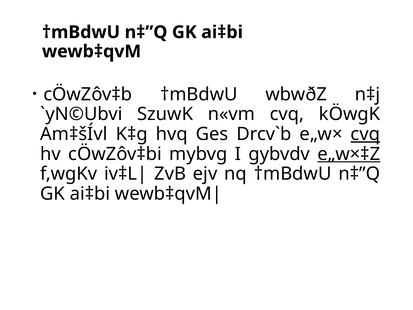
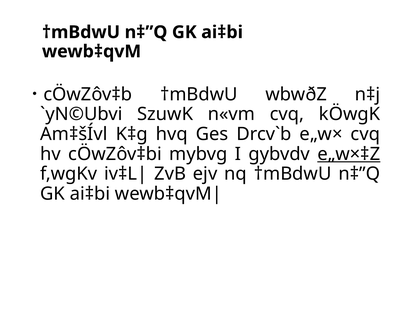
cvq at (365, 134) underline: present -> none
